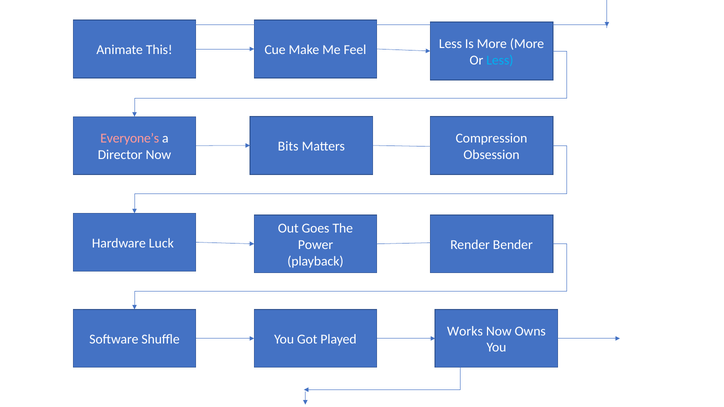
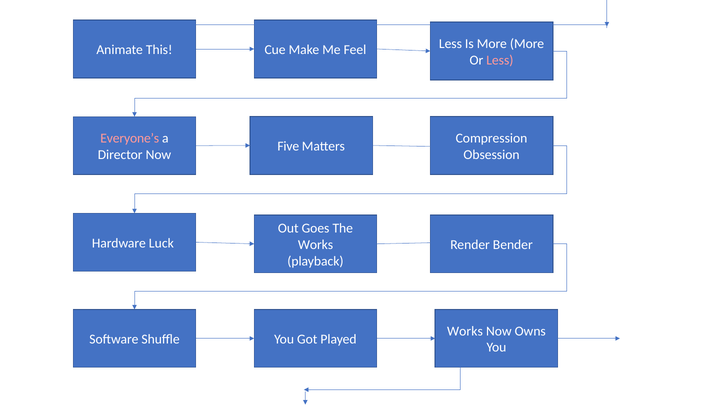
Less at (500, 60) colour: light blue -> pink
Bits: Bits -> Five
Power at (316, 245): Power -> Works
